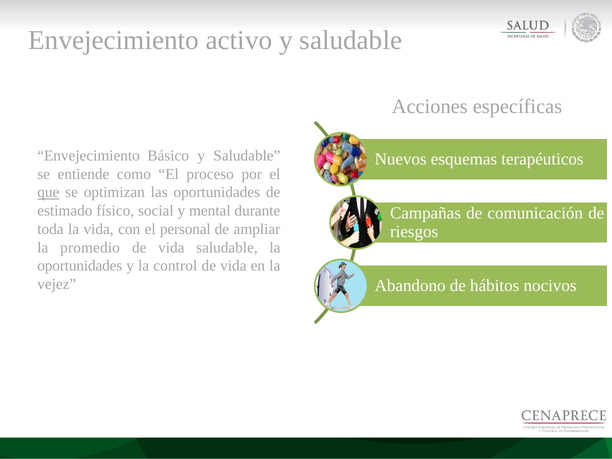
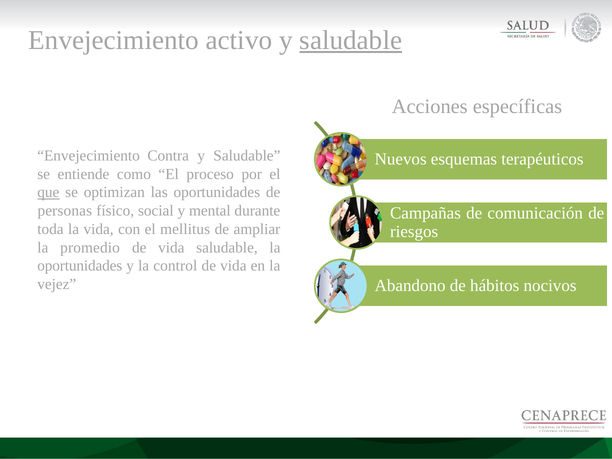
saludable at (351, 40) underline: none -> present
Básico: Básico -> Contra
estimado: estimado -> personas
personal: personal -> mellitus
